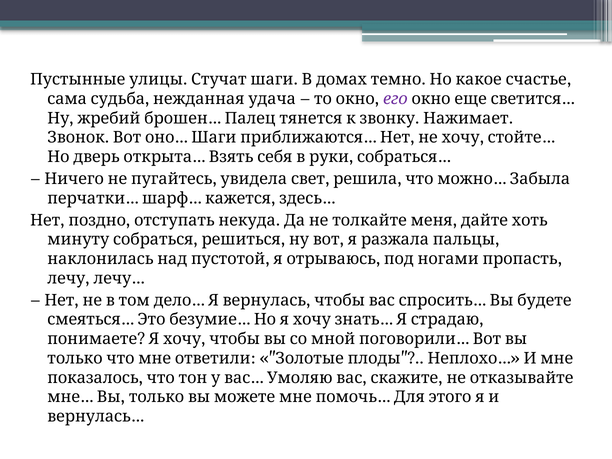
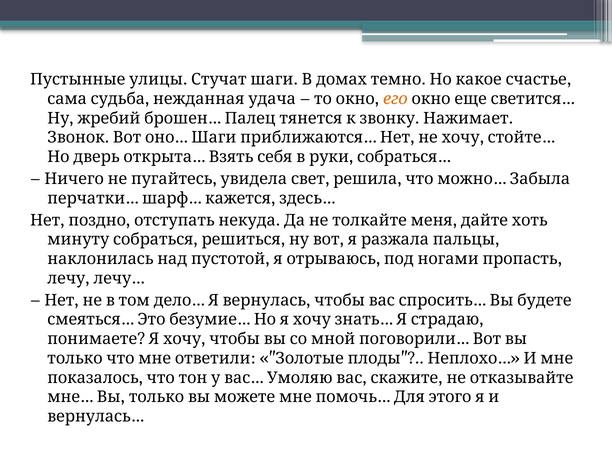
его colour: purple -> orange
